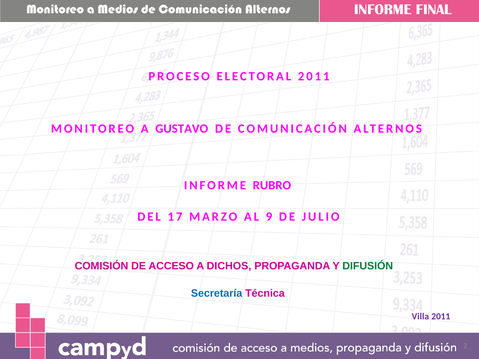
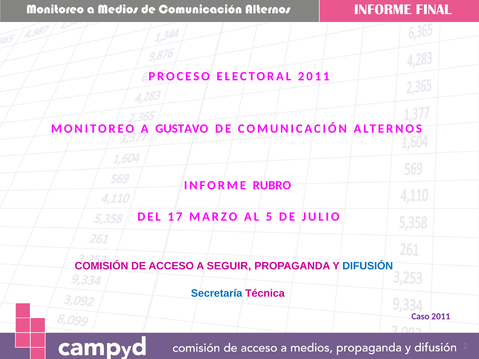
9: 9 -> 5
DICHOS: DICHOS -> SEGUIR
DIFUSIÓN colour: green -> blue
Villa: Villa -> Caso
